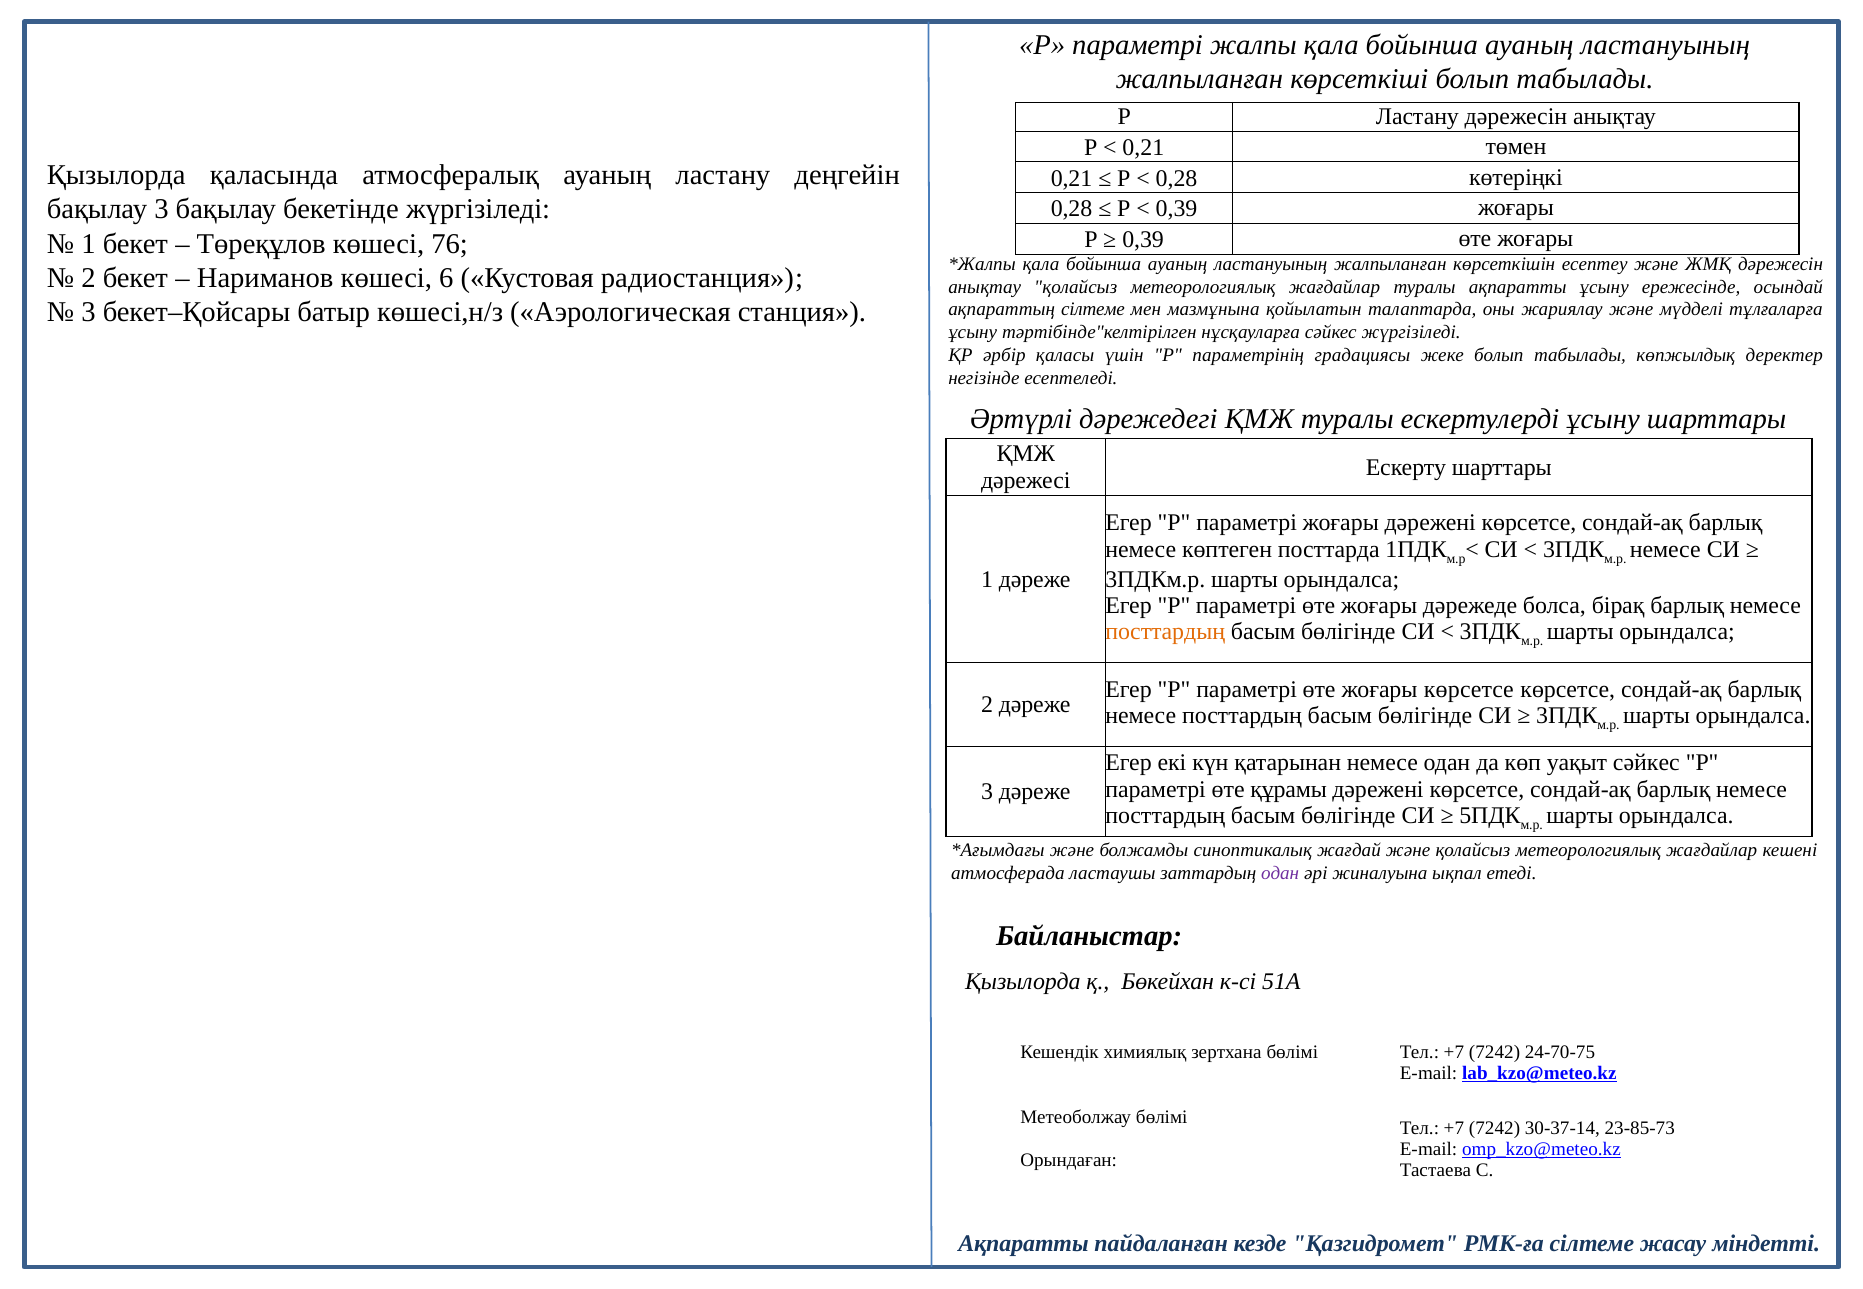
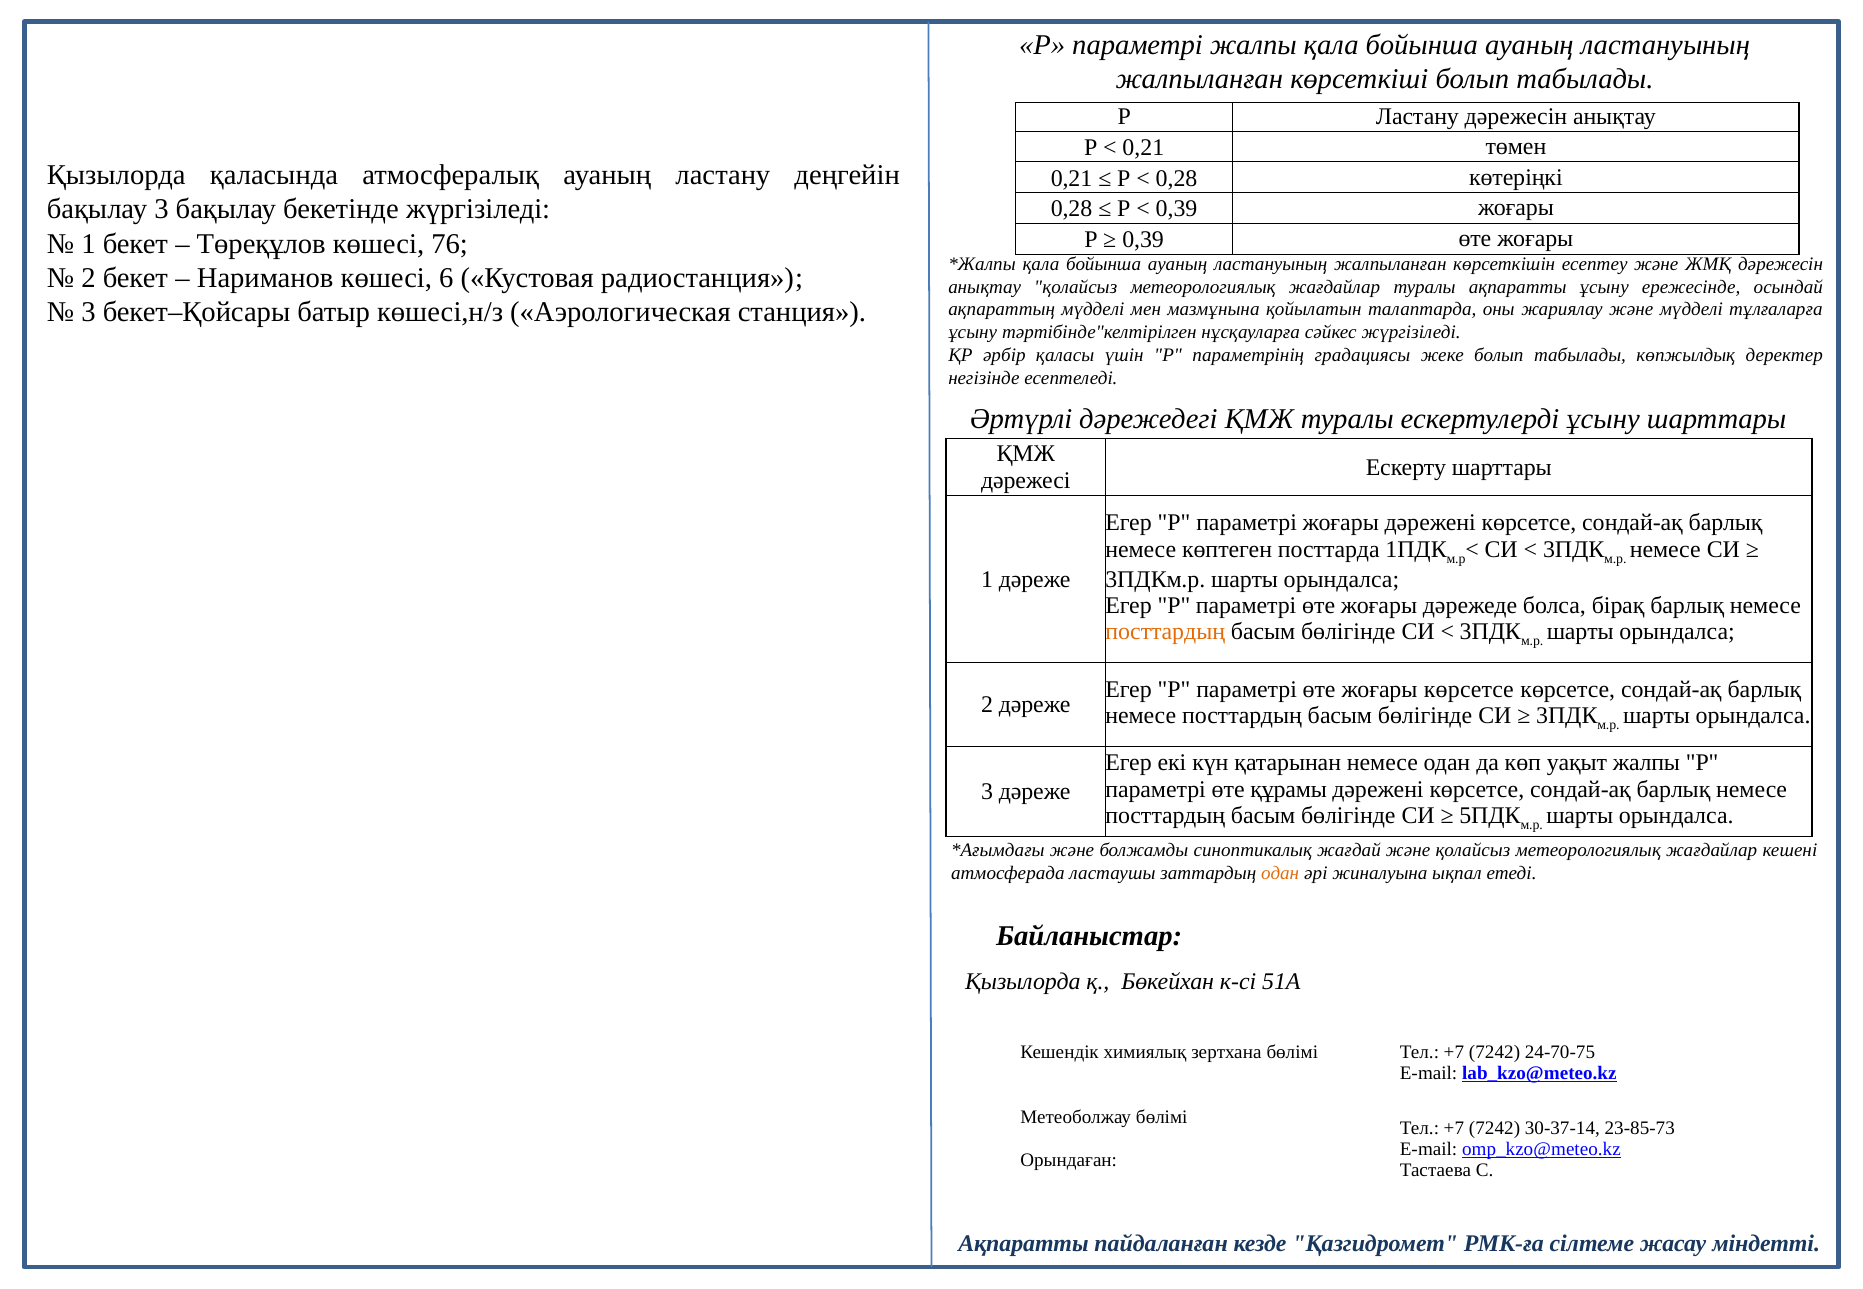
ақпараттың сілтеме: сілтеме -> мүдделі
уақыт сәйкес: сәйкес -> жалпы
одан at (1280, 873) colour: purple -> orange
